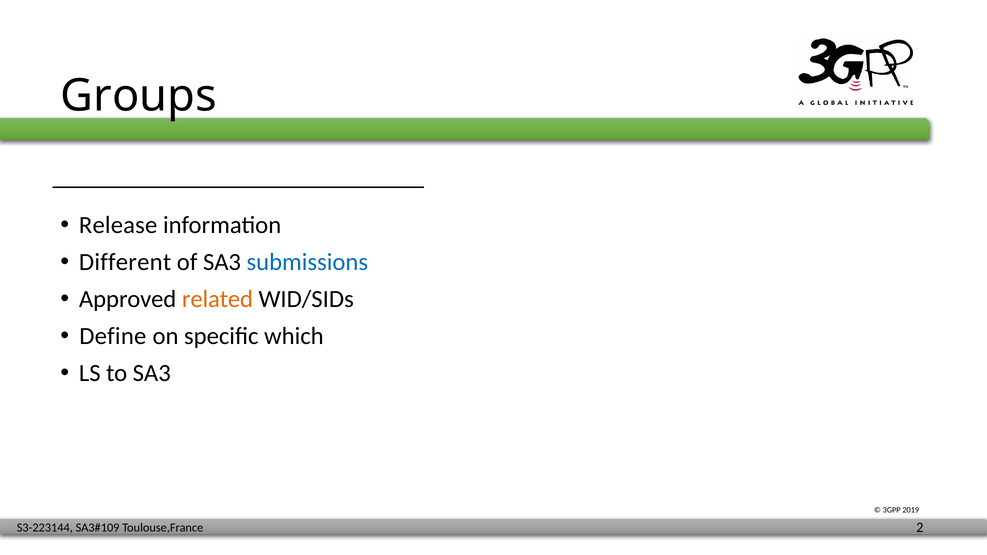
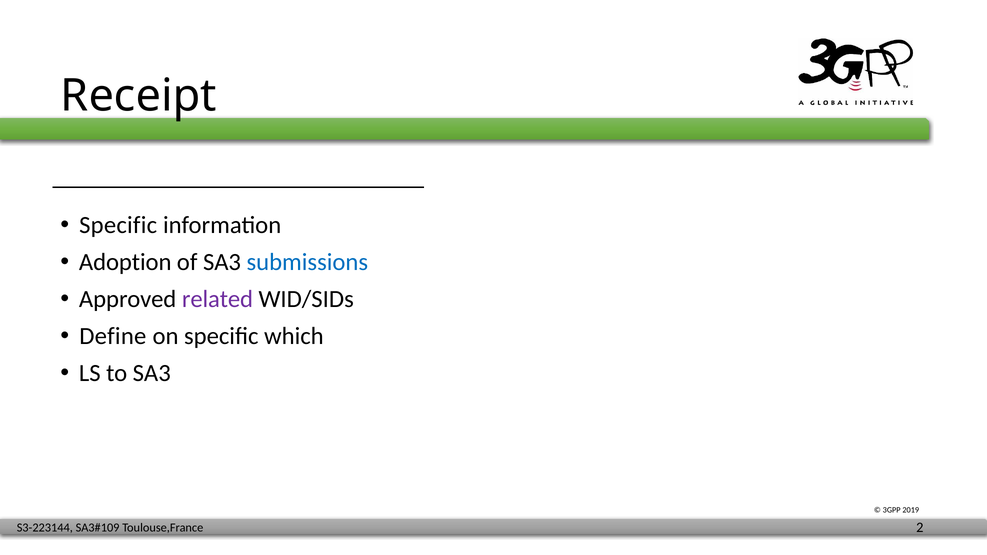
Groups: Groups -> Receipt
Release at (118, 225): Release -> Specific
Different: Different -> Adoption
related colour: orange -> purple
